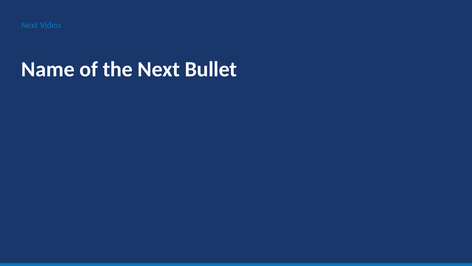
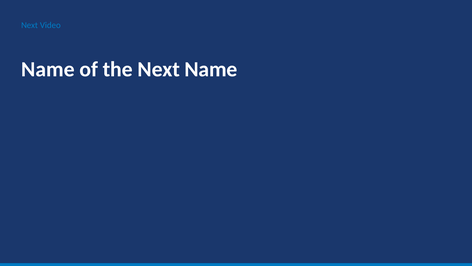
Next Bullet: Bullet -> Name
